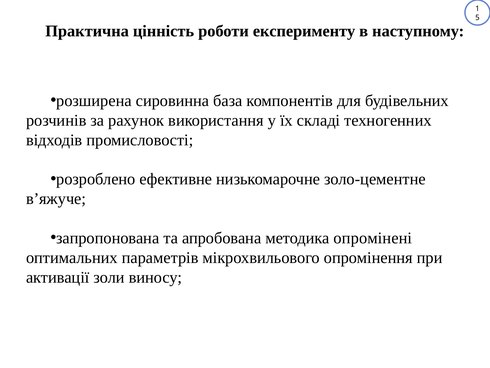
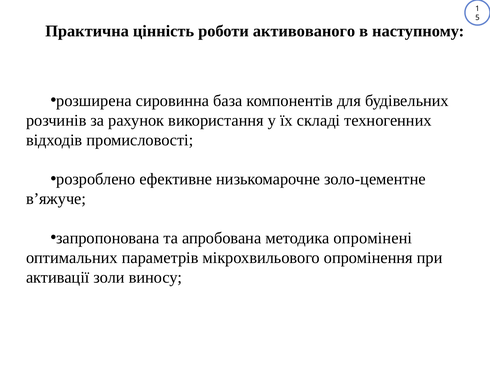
експерименту: експерименту -> активованого
